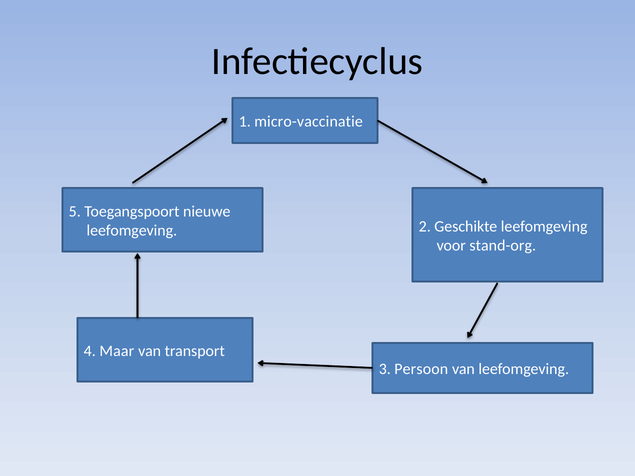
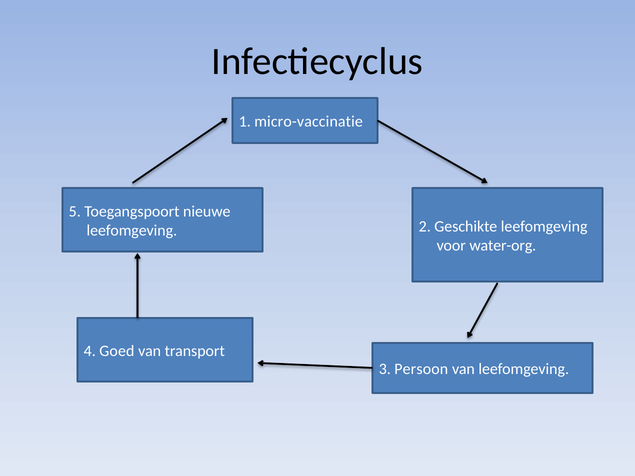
stand-org: stand-org -> water-org
Maar: Maar -> Goed
